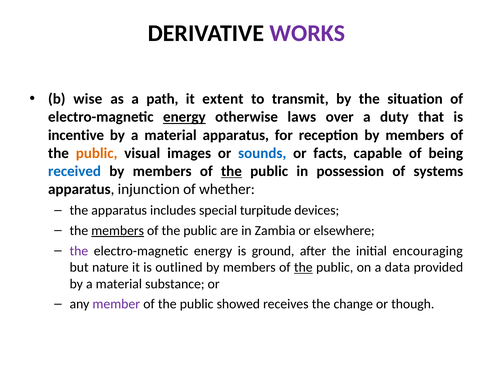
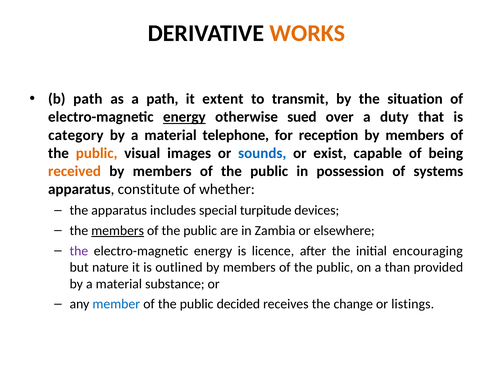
WORKS colour: purple -> orange
b wise: wise -> path
laws: laws -> sued
incentive: incentive -> category
material apparatus: apparatus -> telephone
facts: facts -> exist
received colour: blue -> orange
the at (231, 171) underline: present -> none
injunction: injunction -> constitute
ground: ground -> licence
the at (303, 267) underline: present -> none
data: data -> than
member colour: purple -> blue
showed: showed -> decided
though: though -> listings
